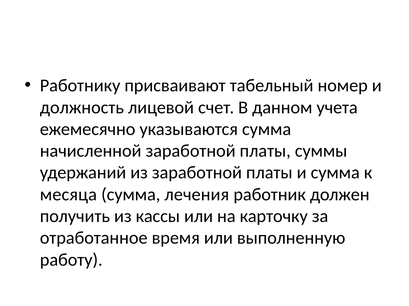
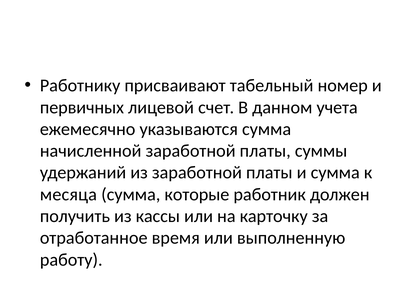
должность: должность -> первичных
лечения: лечения -> которые
